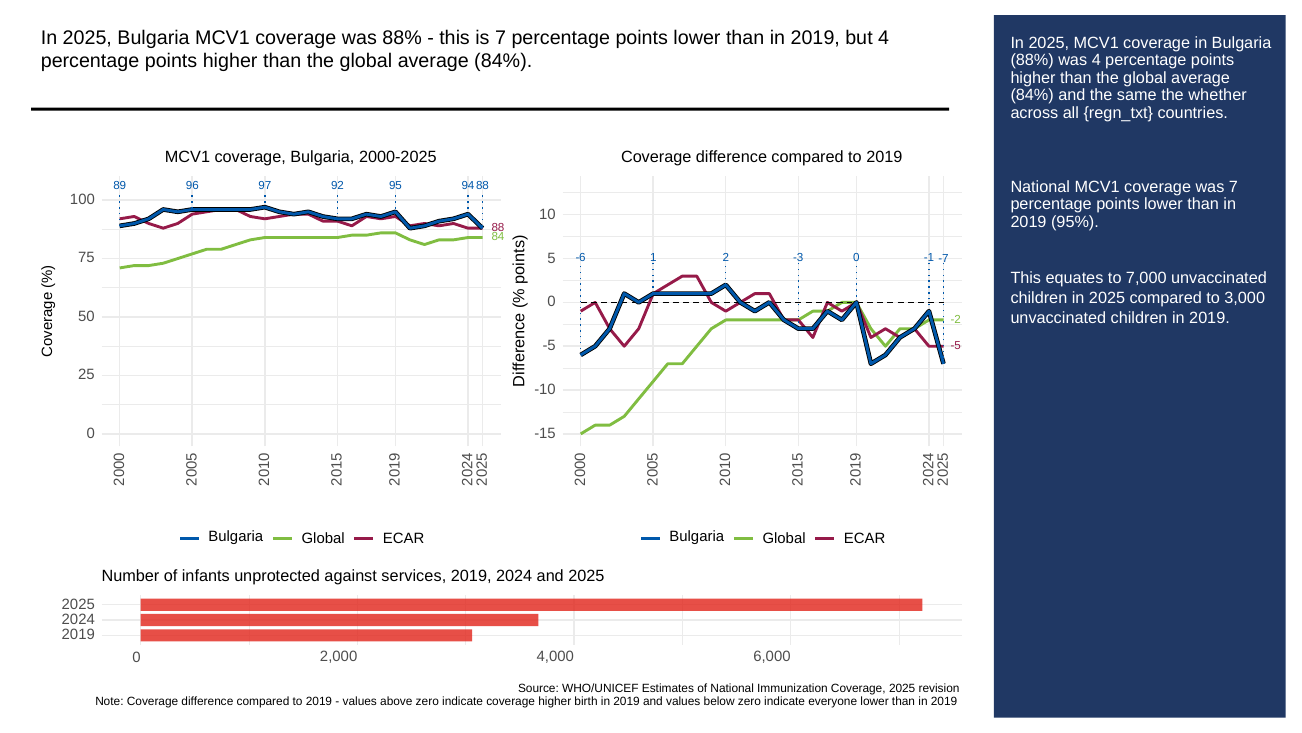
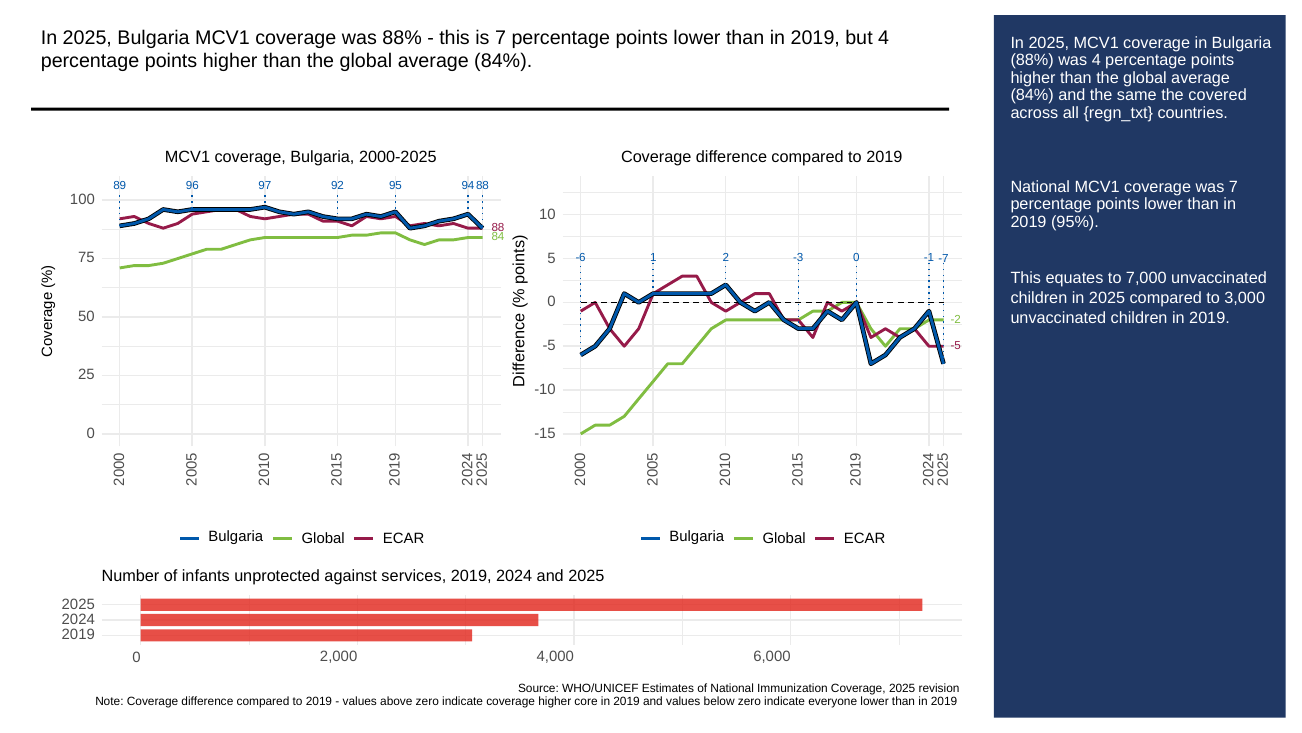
whether: whether -> covered
birth: birth -> core
